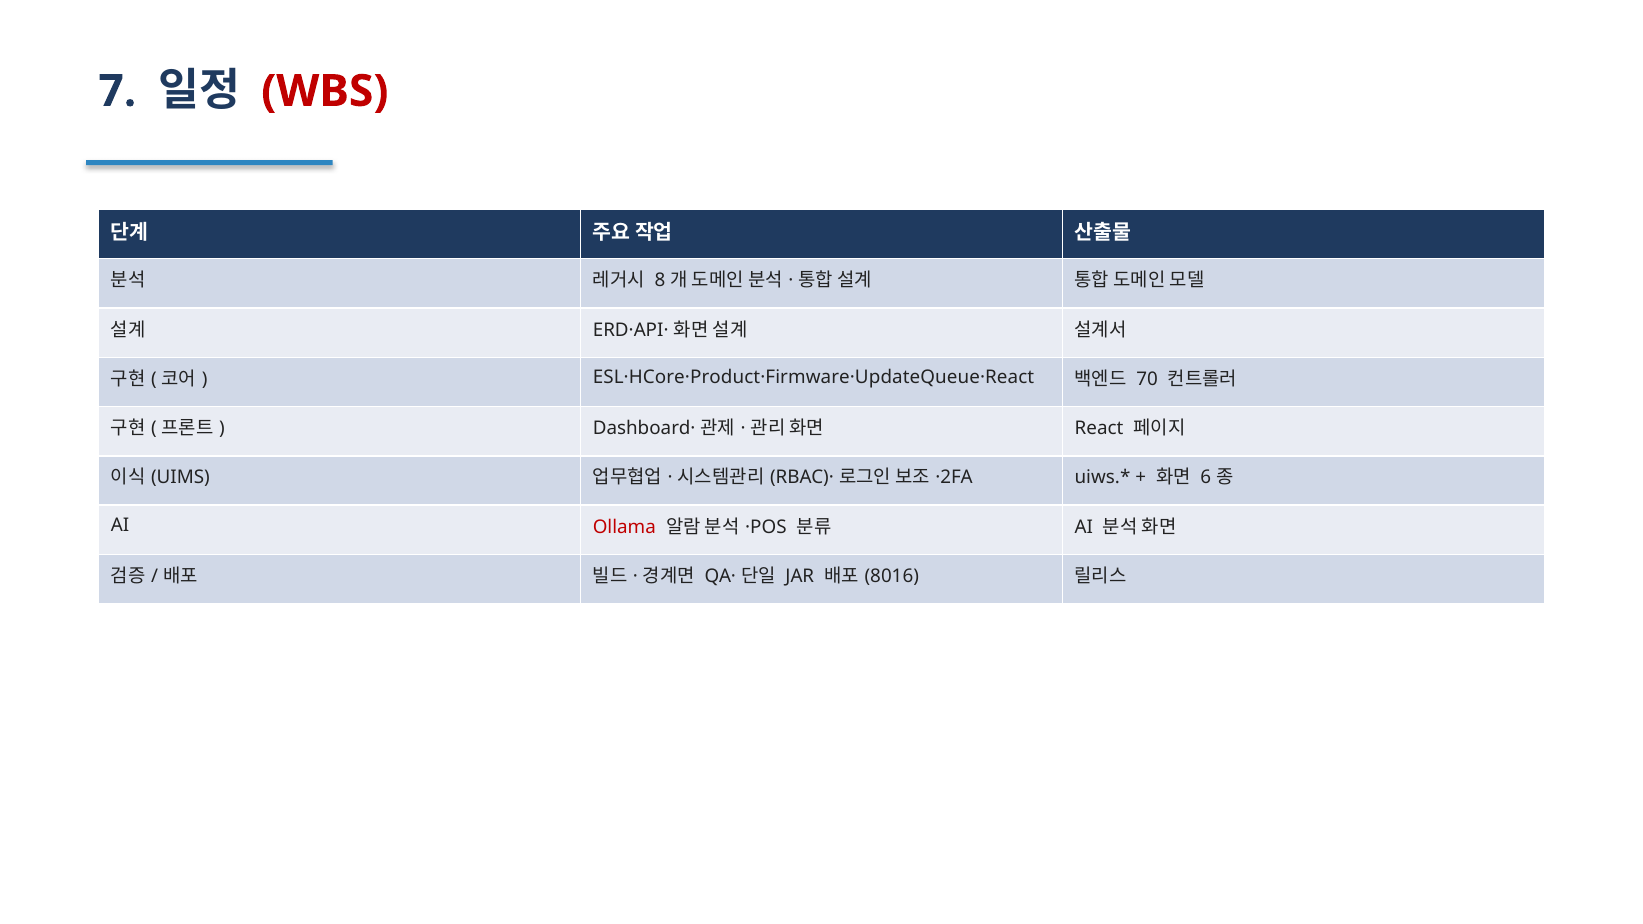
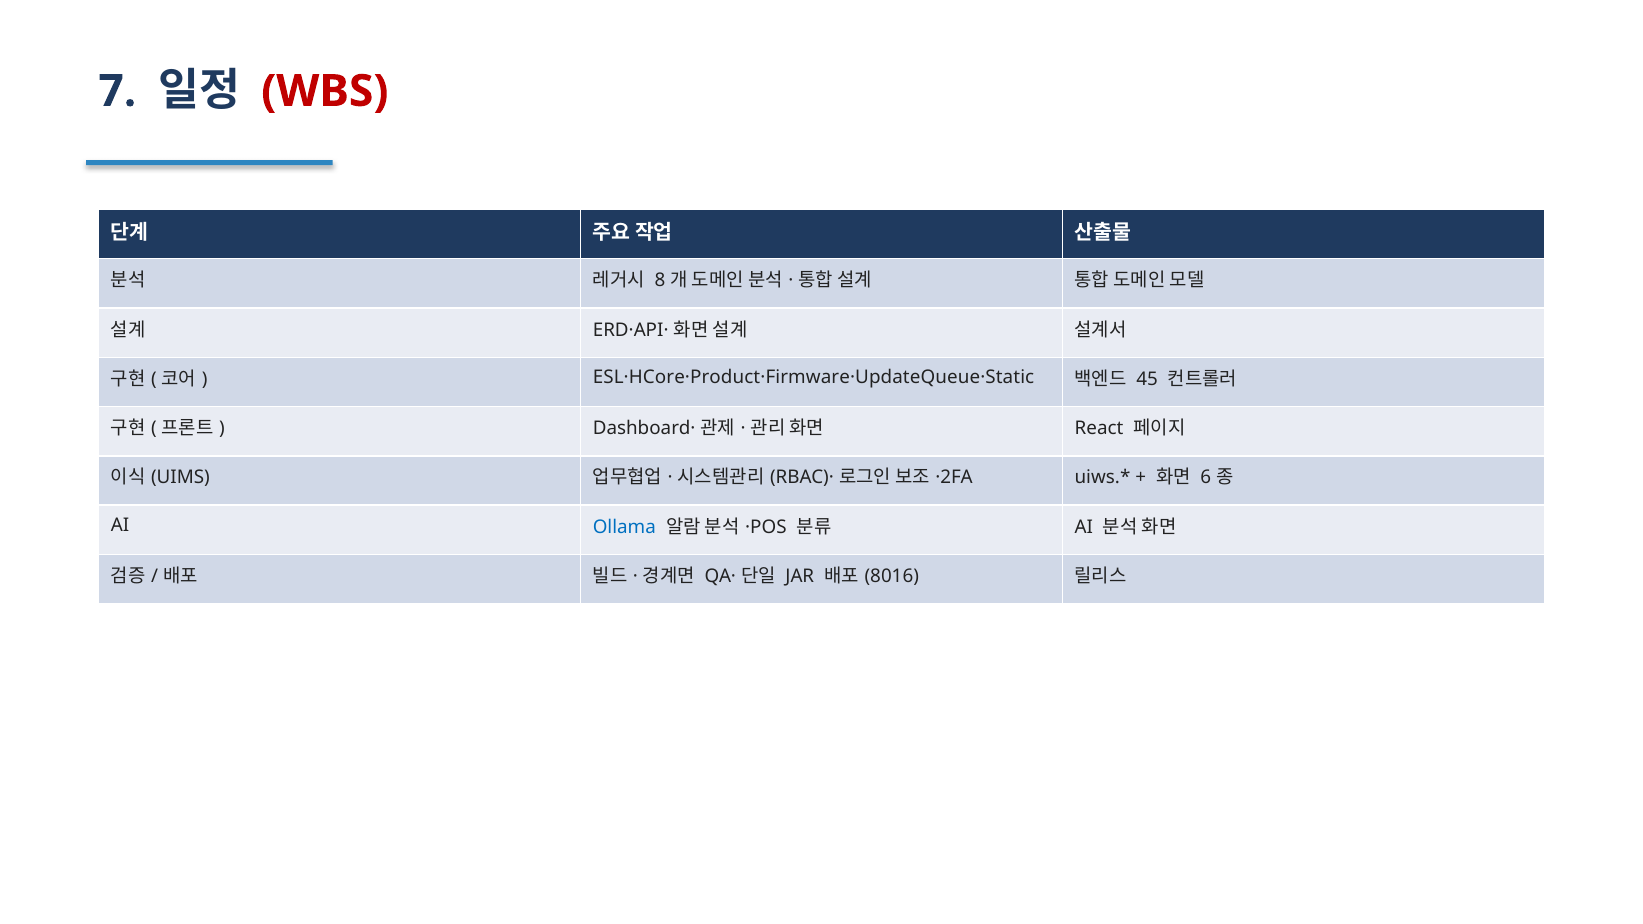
ESL·HCore·Product·Firmware·UpdateQueue·React: ESL·HCore·Product·Firmware·UpdateQueue·React -> ESL·HCore·Product·Firmware·UpdateQueue·Static
70: 70 -> 45
Ollama colour: red -> blue
